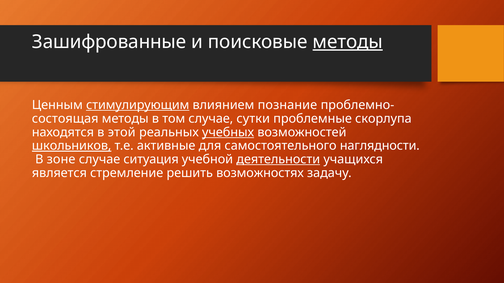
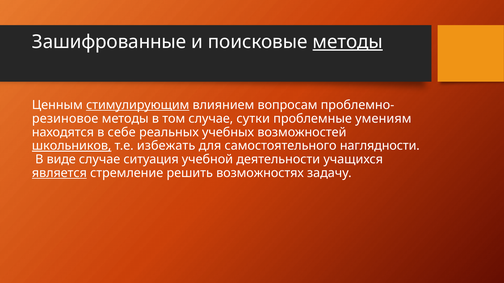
познание: познание -> вопросам
состоящая: состоящая -> резиновое
скорлупа: скорлупа -> умениям
этой: этой -> себе
учебных underline: present -> none
активные: активные -> избежать
зоне: зоне -> виде
деятельности underline: present -> none
является underline: none -> present
